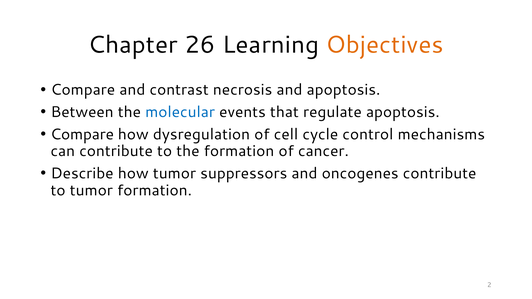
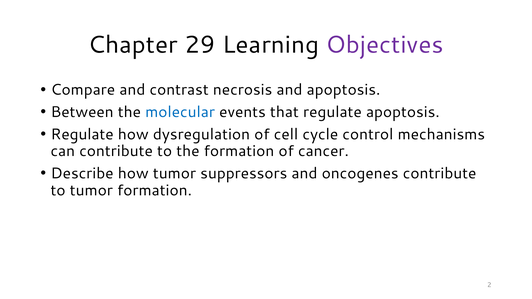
26: 26 -> 29
Objectives colour: orange -> purple
Compare at (82, 135): Compare -> Regulate
